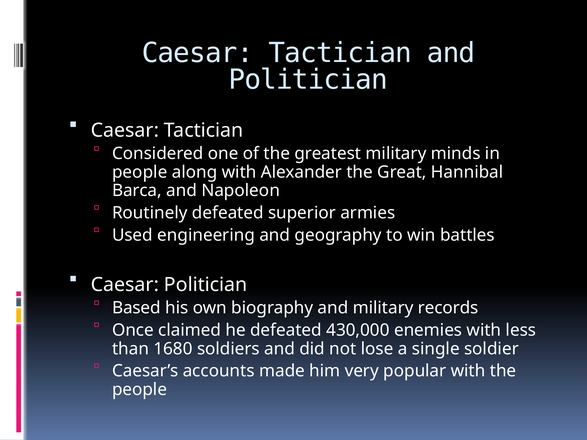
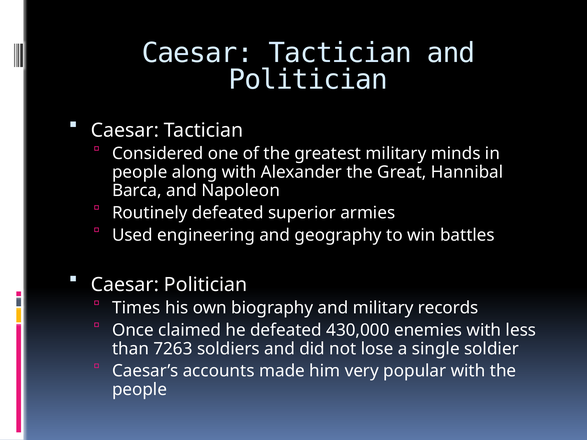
Based: Based -> Times
1680: 1680 -> 7263
